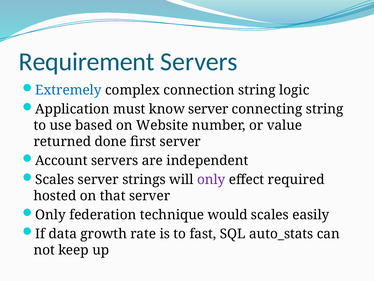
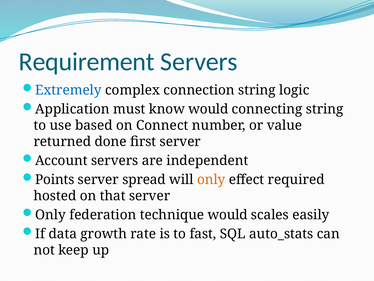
know server: server -> would
Website: Website -> Connect
Scales at (55, 179): Scales -> Points
strings: strings -> spread
only at (211, 179) colour: purple -> orange
